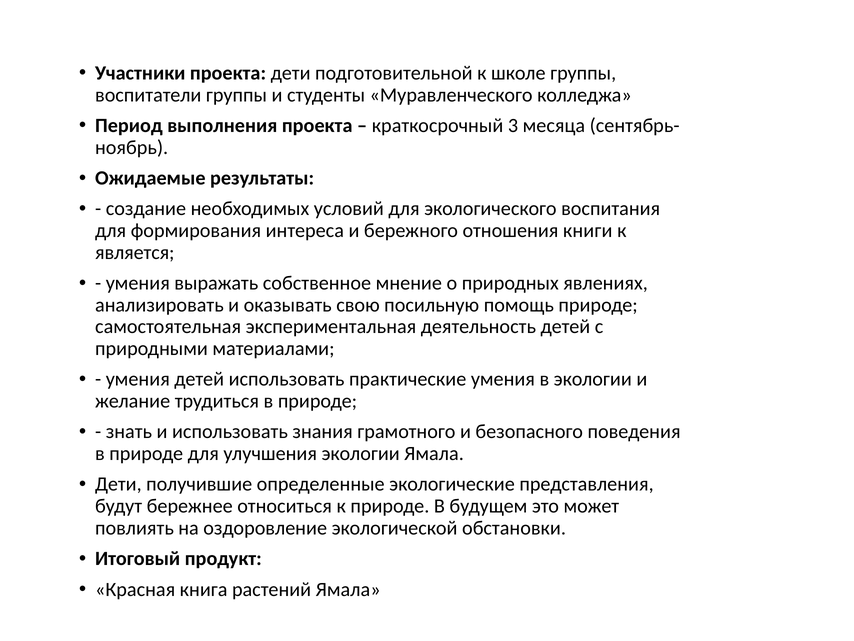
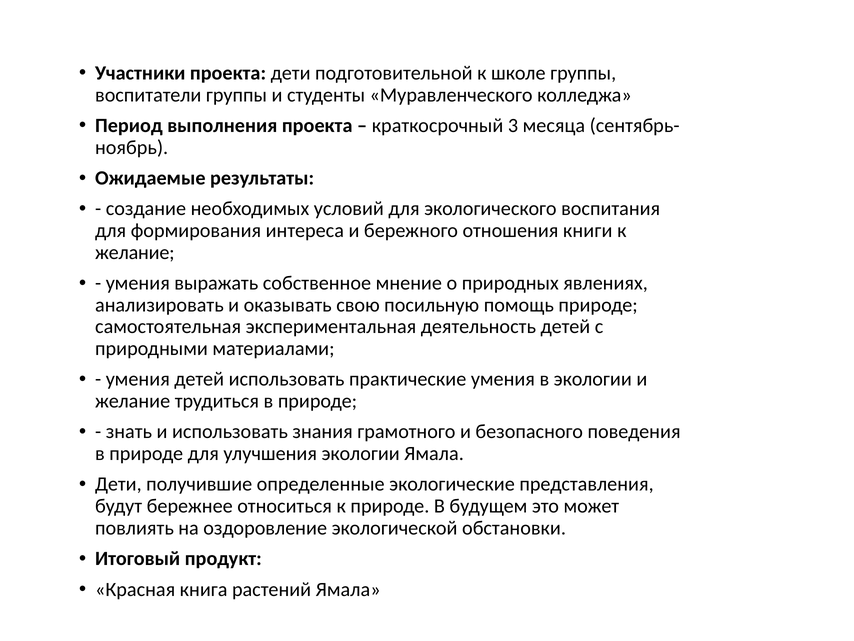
является at (135, 252): является -> желание
